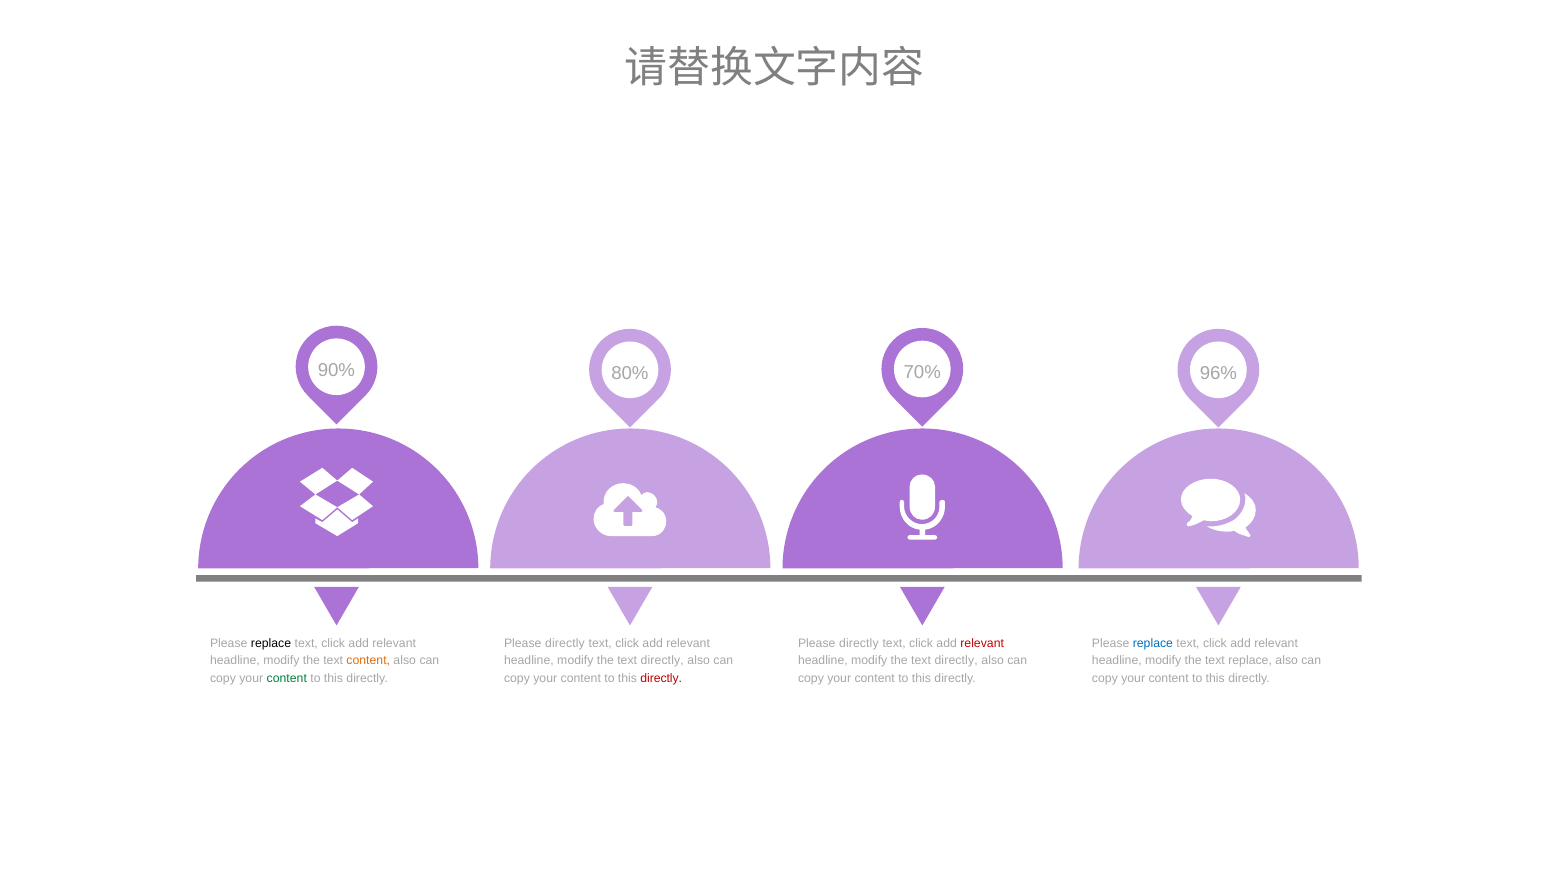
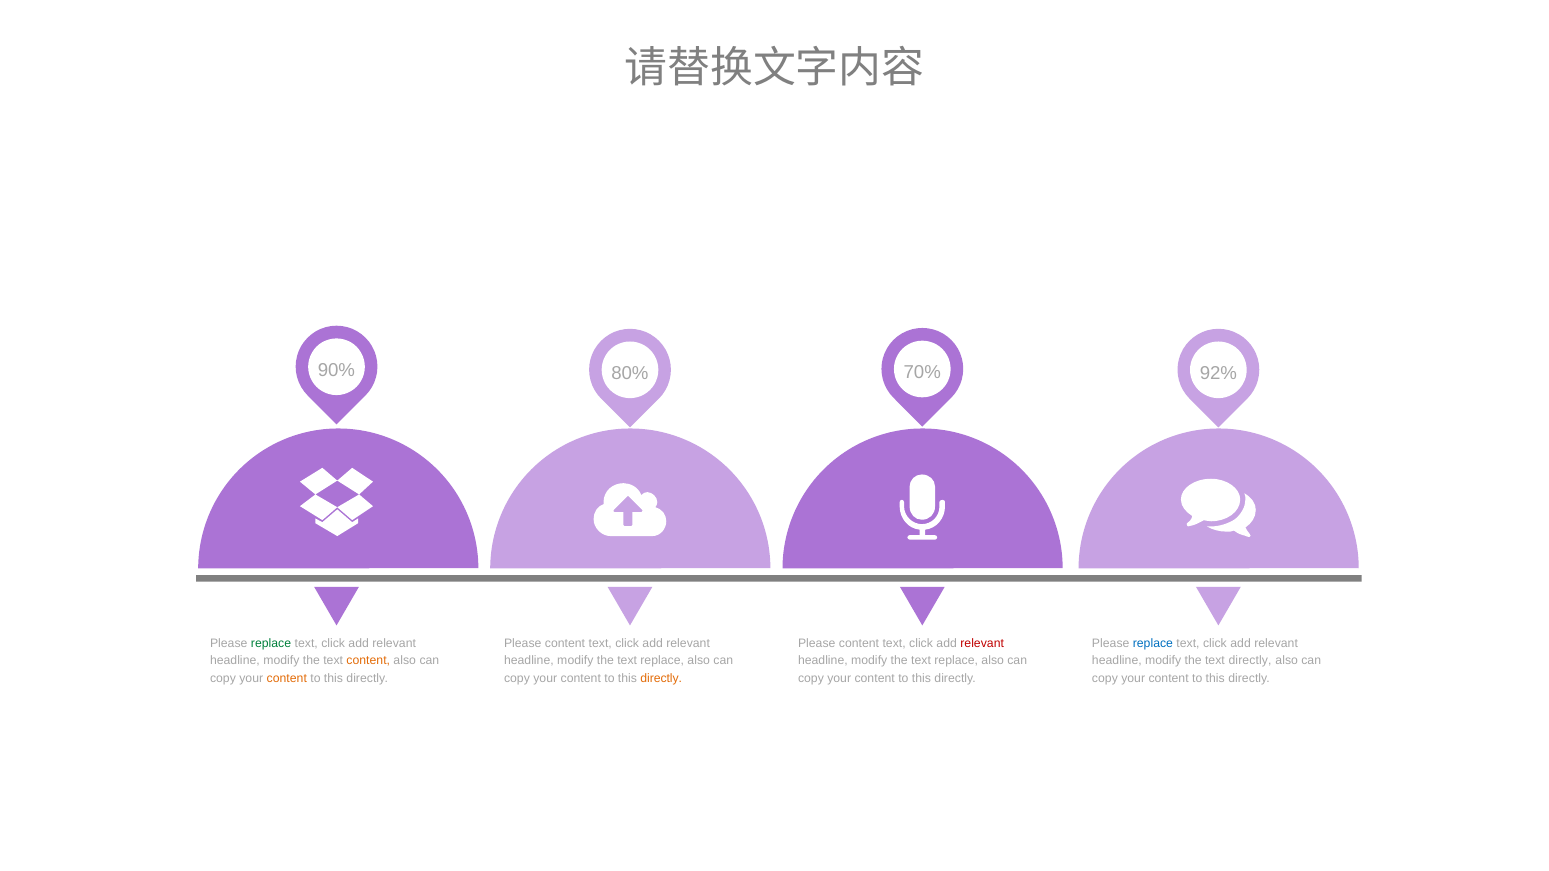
96%: 96% -> 92%
replace at (271, 643) colour: black -> green
directly at (565, 643): directly -> content
directly at (859, 643): directly -> content
directly at (662, 661): directly -> replace
directly at (956, 661): directly -> replace
text replace: replace -> directly
content at (287, 679) colour: green -> orange
directly at (661, 679) colour: red -> orange
